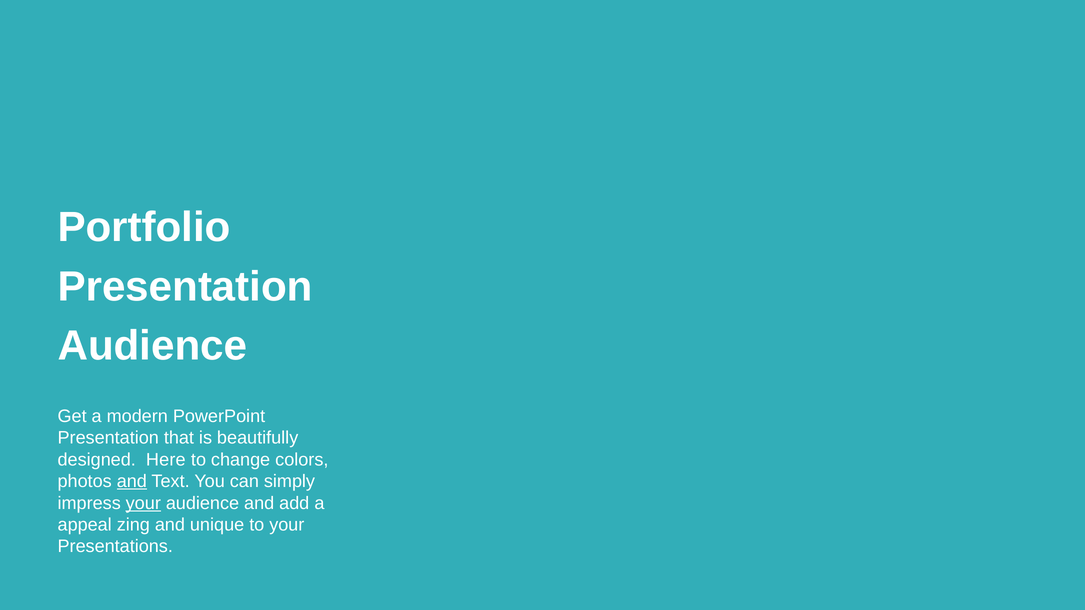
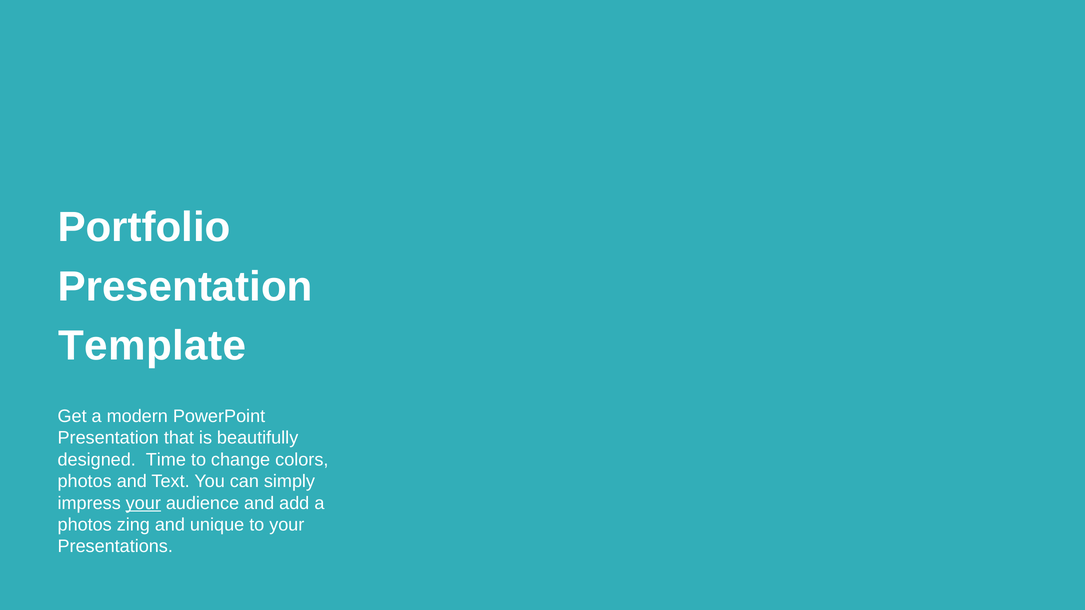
Audience at (152, 346): Audience -> Template
Here: Here -> Time
and at (132, 482) underline: present -> none
appeal at (85, 525): appeal -> photos
